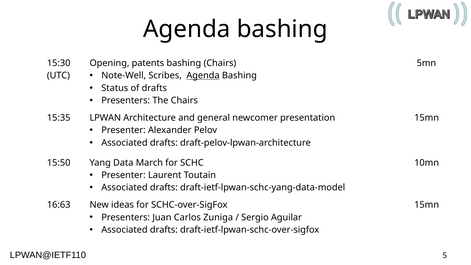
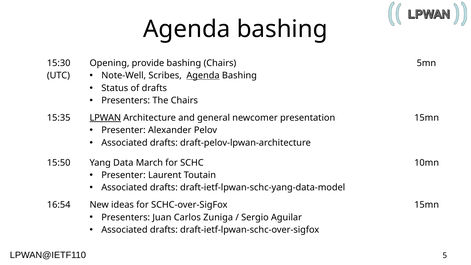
patents: patents -> provide
LPWAN underline: none -> present
16:63: 16:63 -> 16:54
